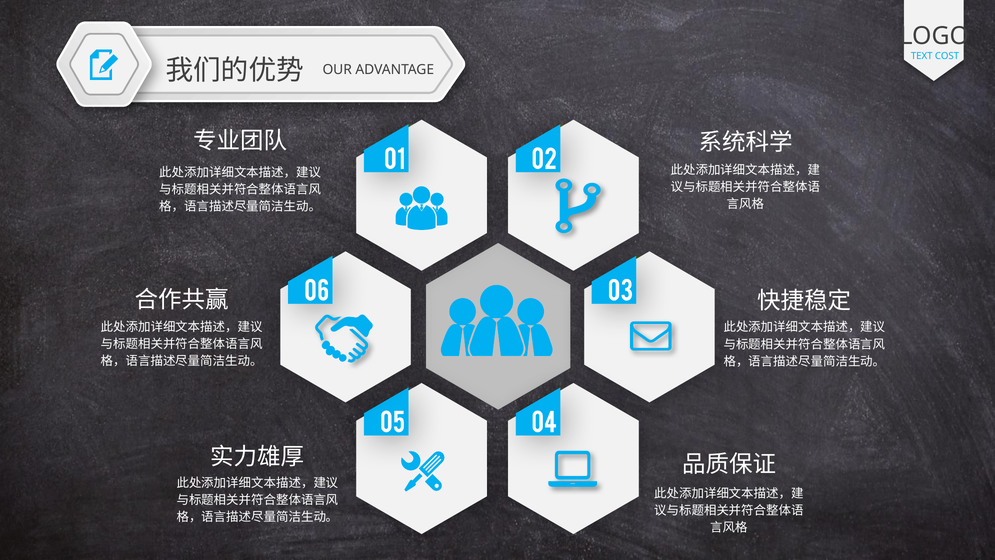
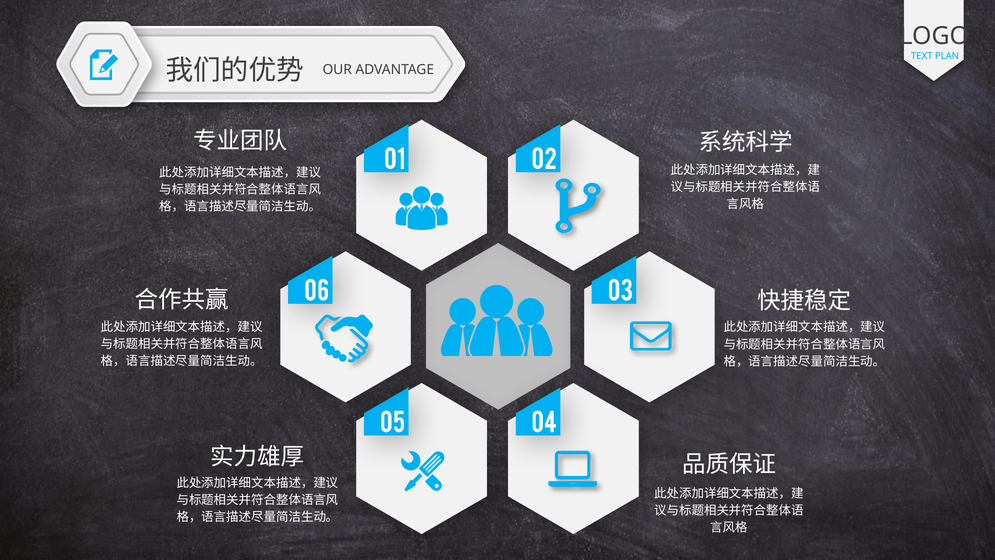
COST: COST -> PLAN
